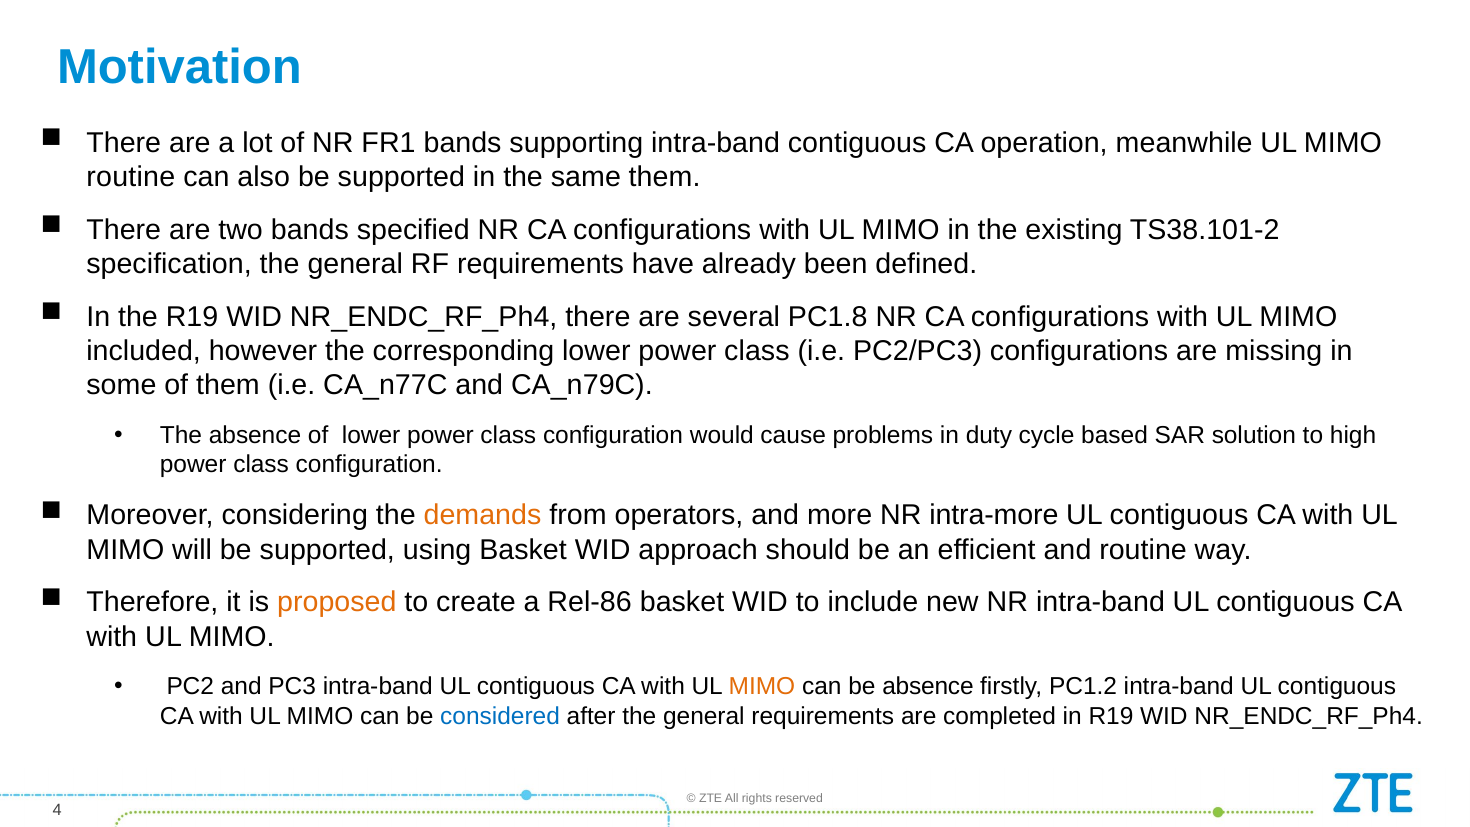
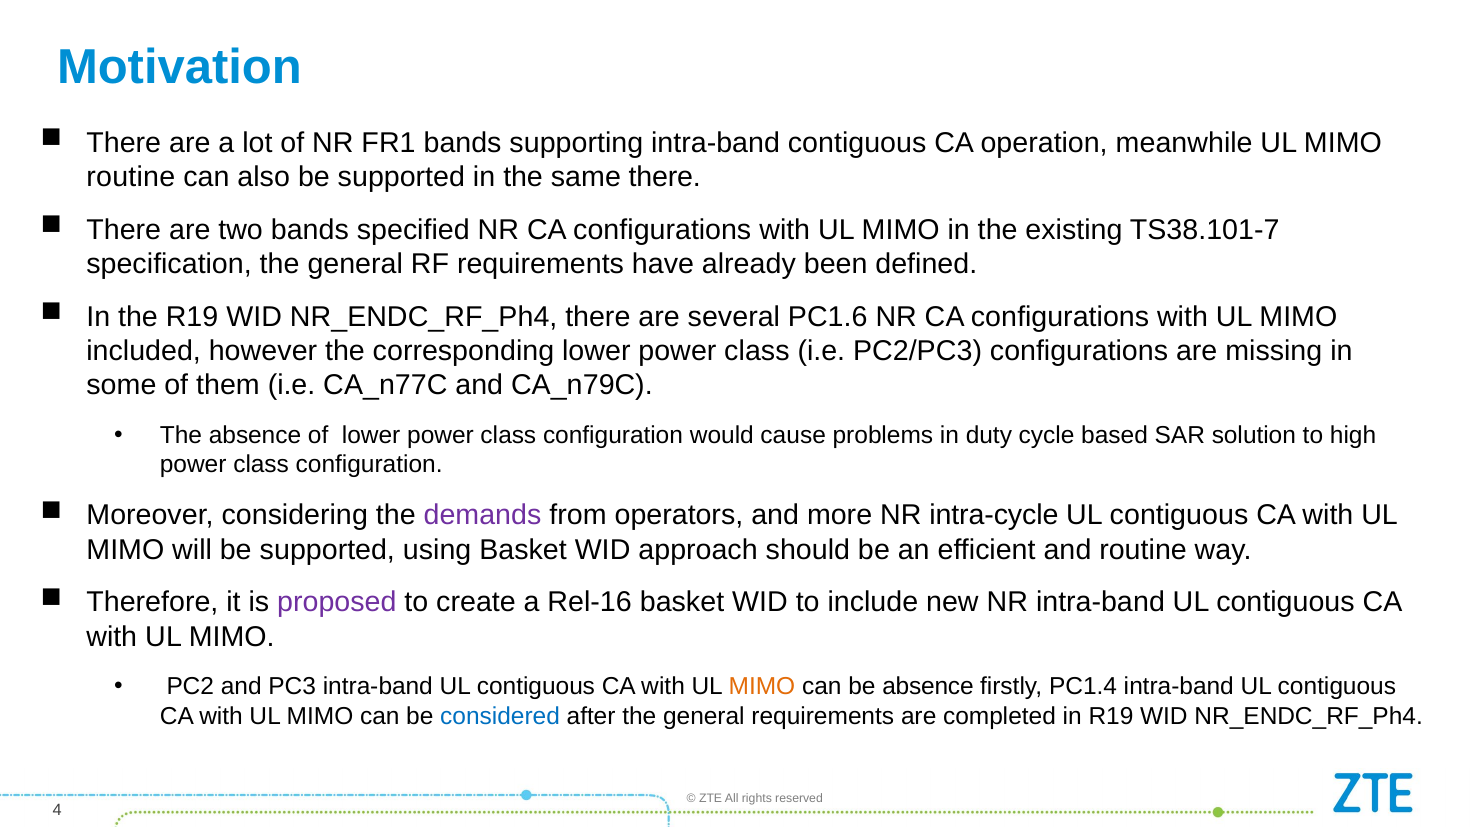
same them: them -> there
TS38.101-2: TS38.101-2 -> TS38.101-7
PC1.8: PC1.8 -> PC1.6
demands colour: orange -> purple
intra-more: intra-more -> intra-cycle
proposed colour: orange -> purple
Rel-86: Rel-86 -> Rel-16
PC1.2: PC1.2 -> PC1.4
